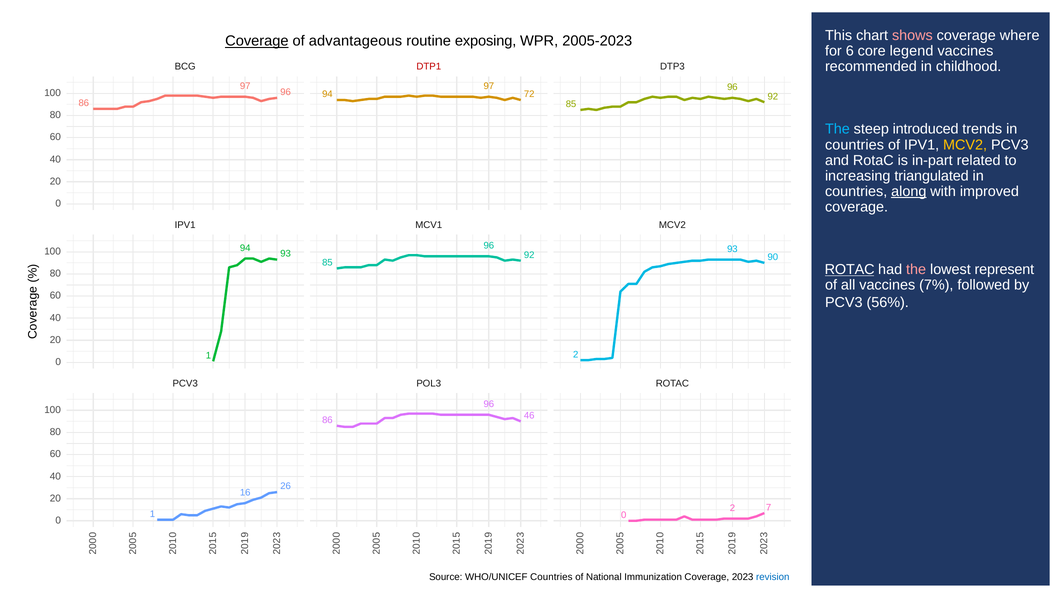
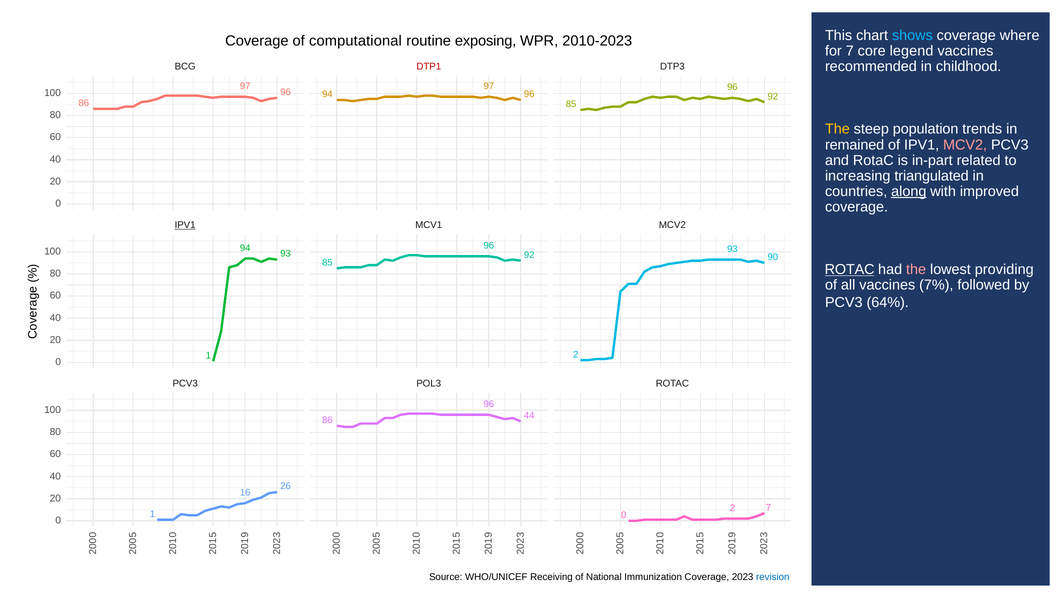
shows colour: pink -> light blue
Coverage at (257, 41) underline: present -> none
advantageous: advantageous -> computational
2005-2023: 2005-2023 -> 2010-2023
for 6: 6 -> 7
94 72: 72 -> 96
The at (837, 129) colour: light blue -> yellow
introduced: introduced -> population
countries at (855, 145): countries -> remained
MCV2 at (965, 145) colour: yellow -> pink
IPV1 at (185, 225) underline: none -> present
represent: represent -> providing
56%: 56% -> 64%
46: 46 -> 44
WHO/UNICEF Countries: Countries -> Receiving
